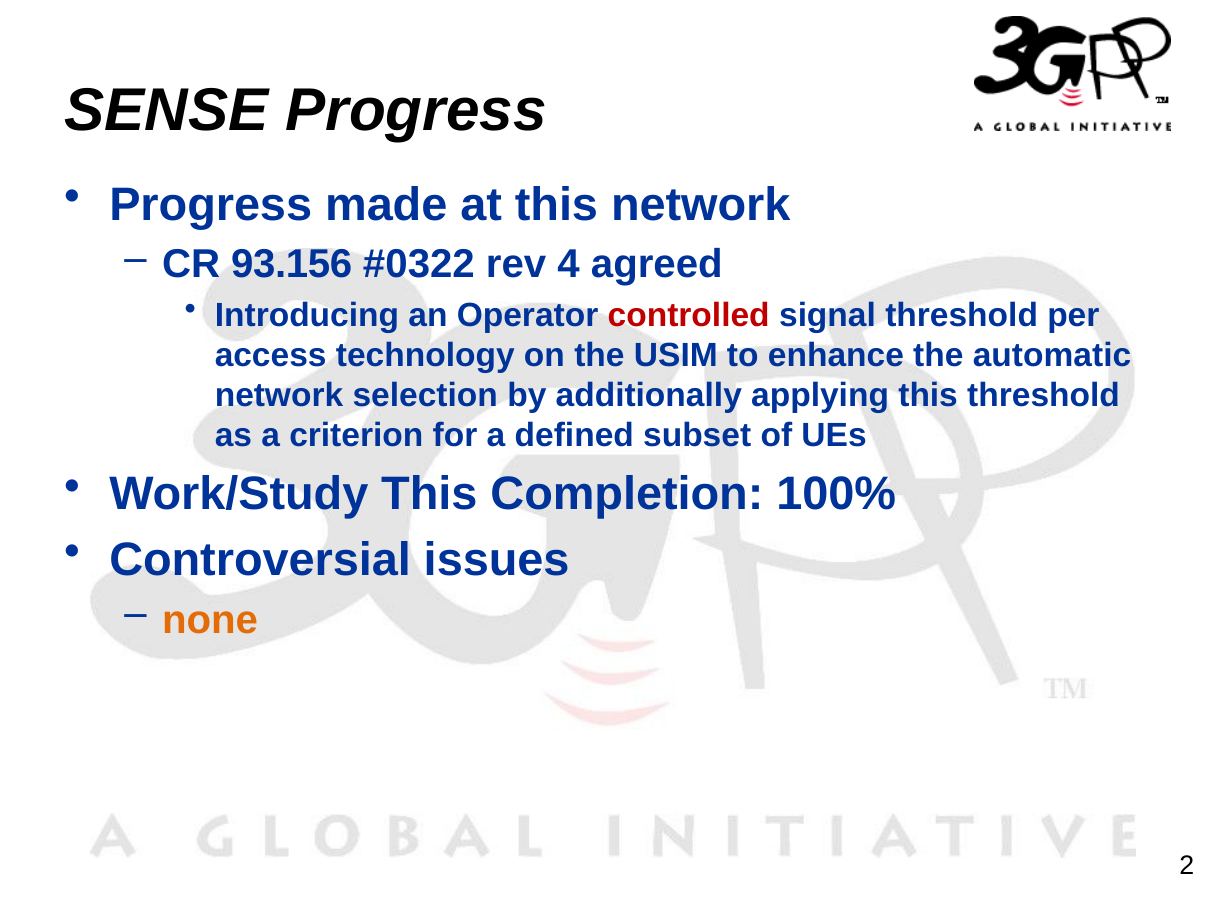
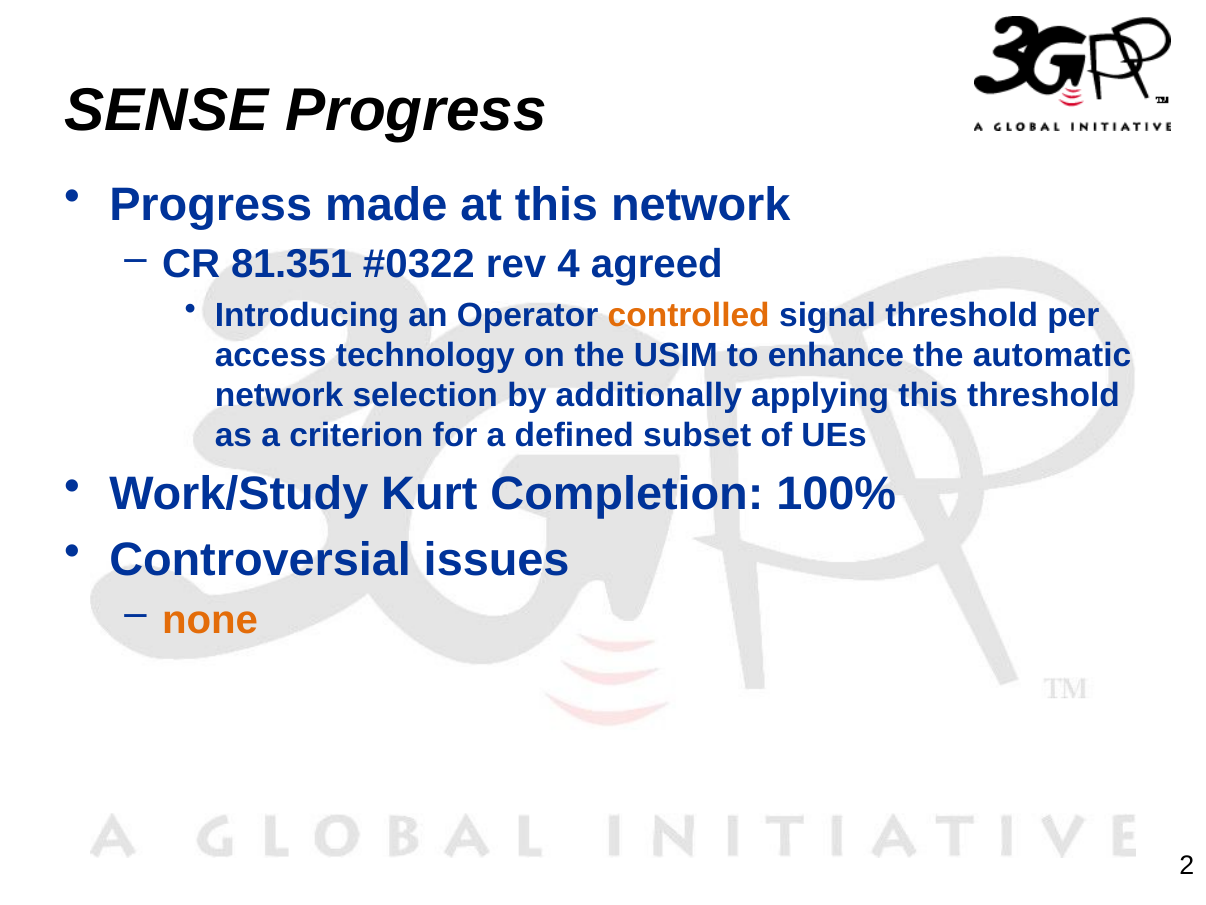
93.156: 93.156 -> 81.351
controlled colour: red -> orange
Work/Study This: This -> Kurt
